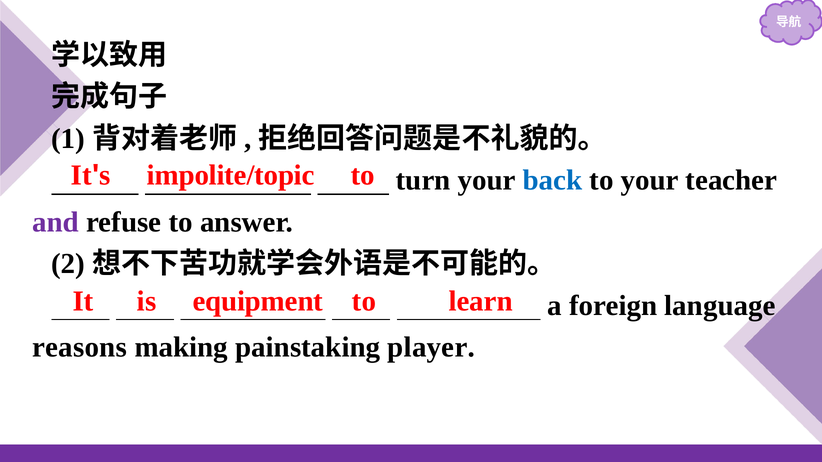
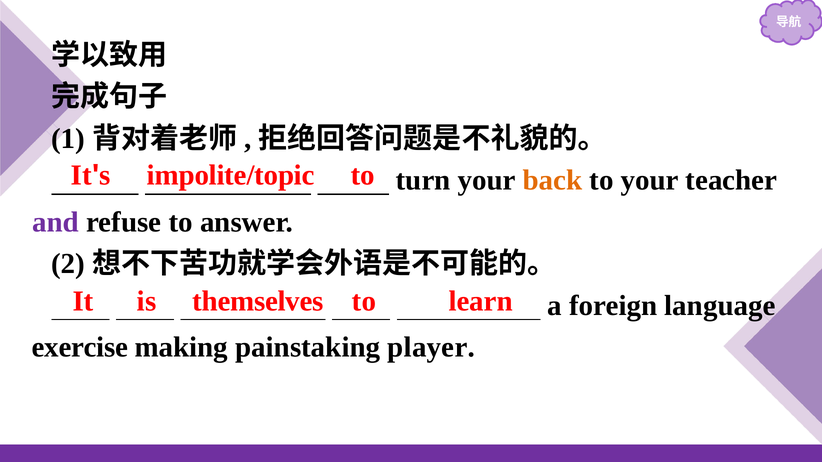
back colour: blue -> orange
equipment: equipment -> themselves
reasons: reasons -> exercise
